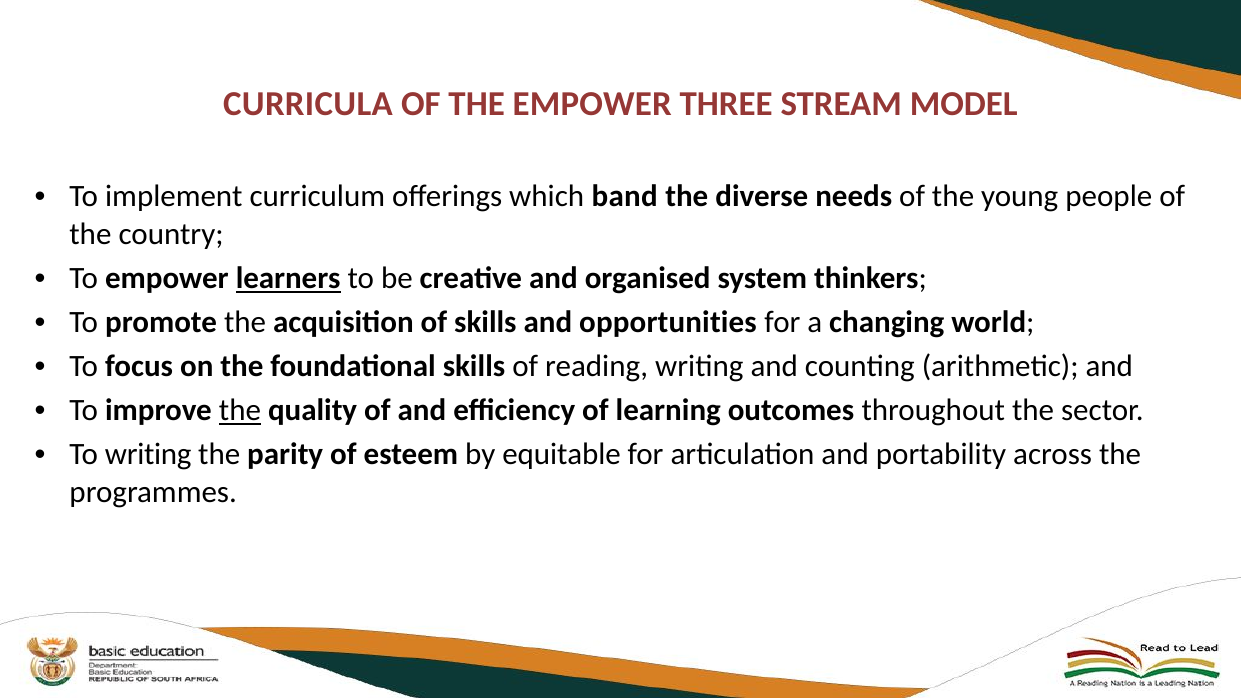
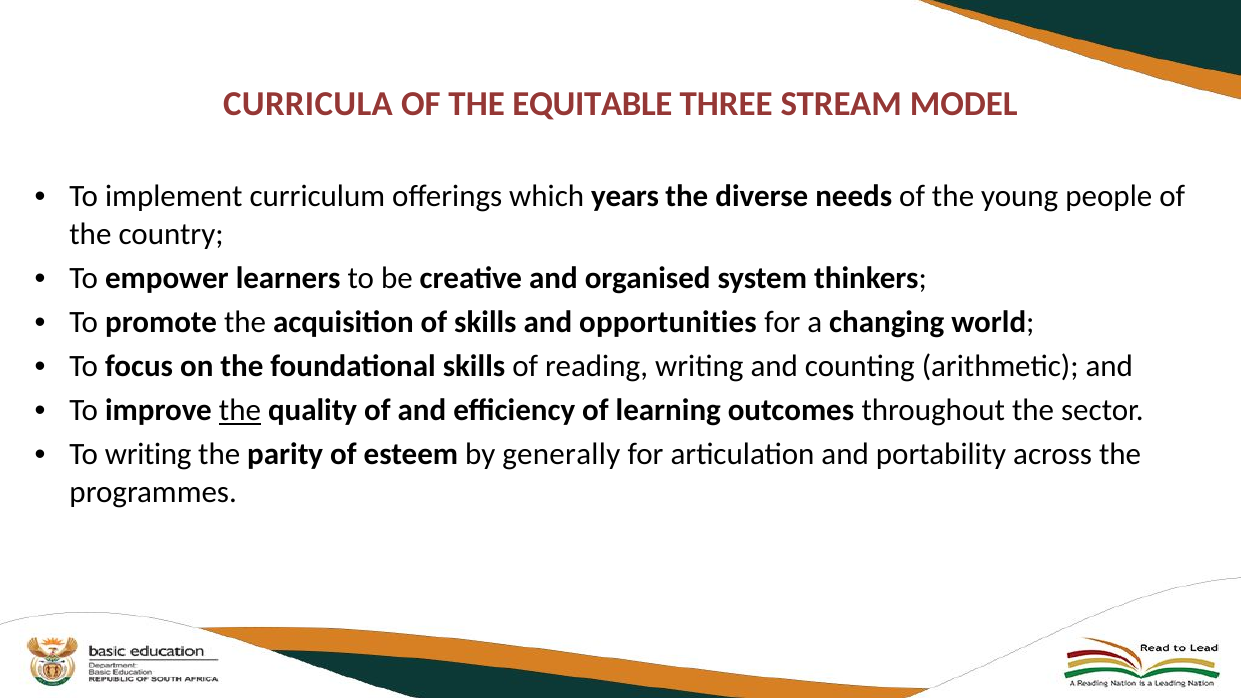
THE EMPOWER: EMPOWER -> EQUITABLE
band: band -> years
learners underline: present -> none
equitable: equitable -> generally
